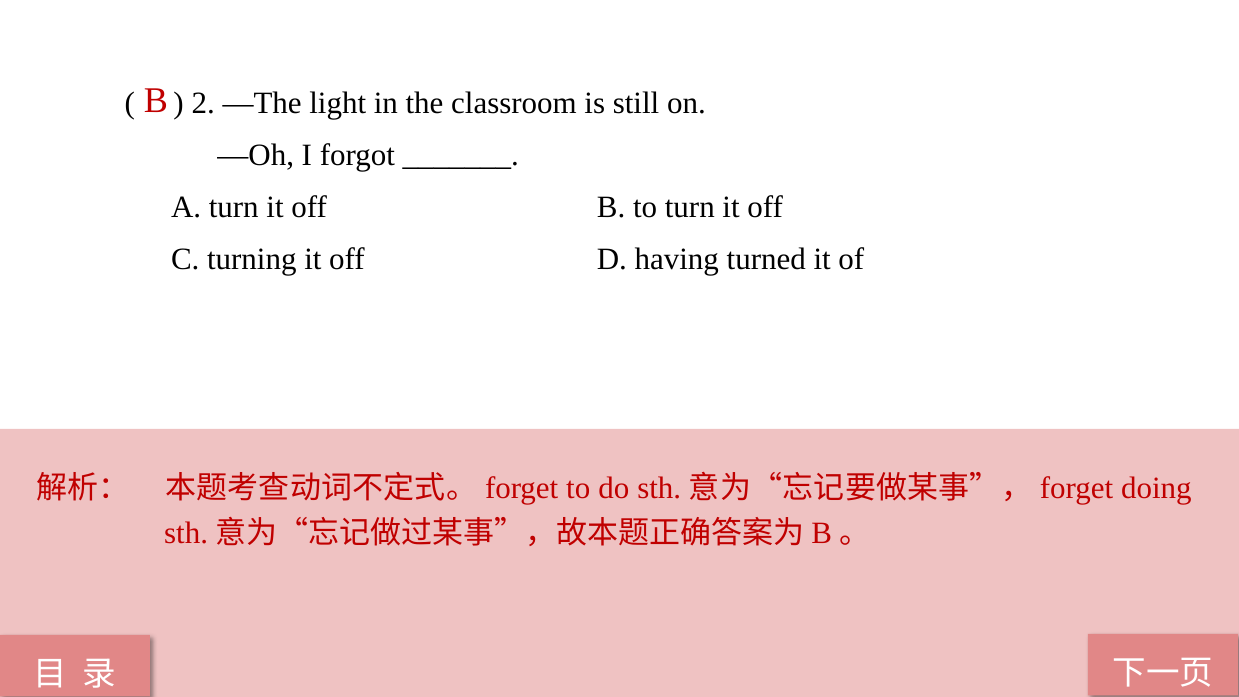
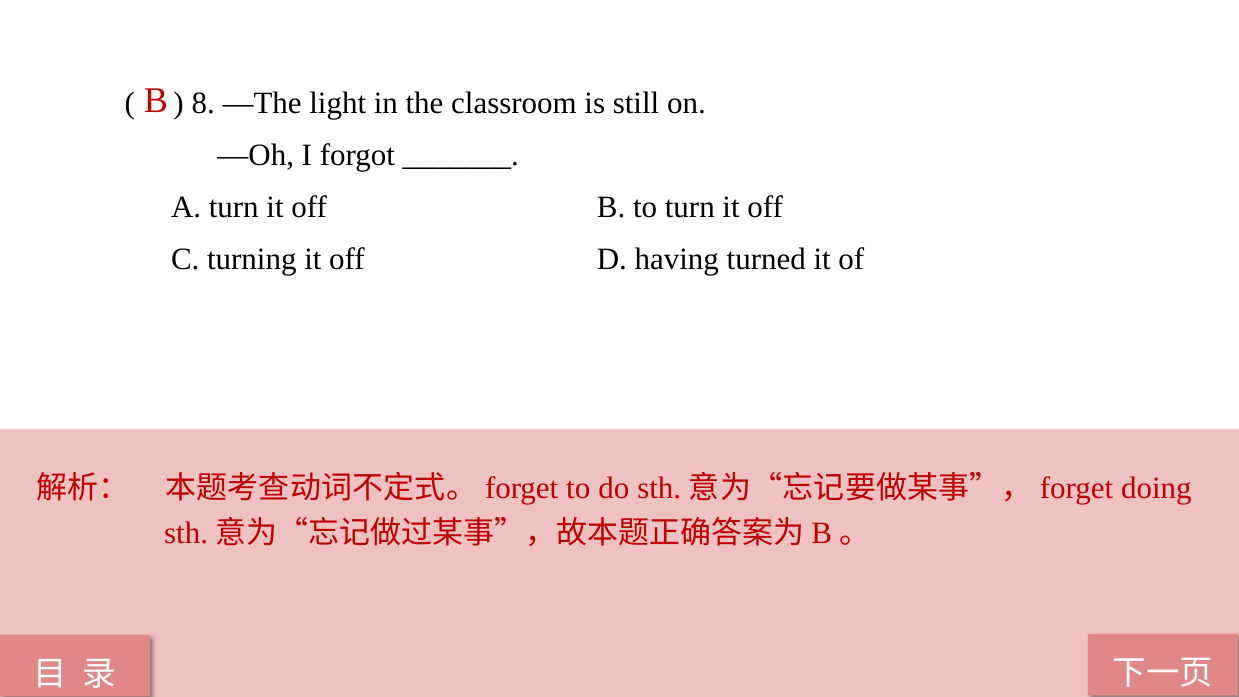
2: 2 -> 8
